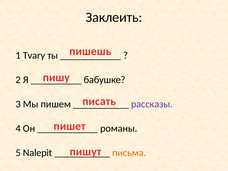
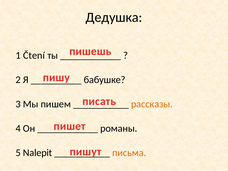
Заклеить: Заклеить -> Дедушка
Tvary: Tvary -> Čtení
рассказы colour: purple -> orange
